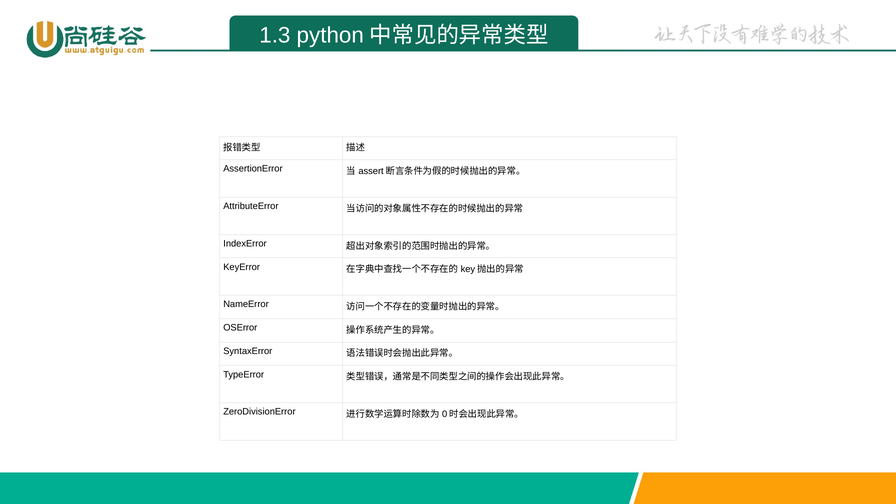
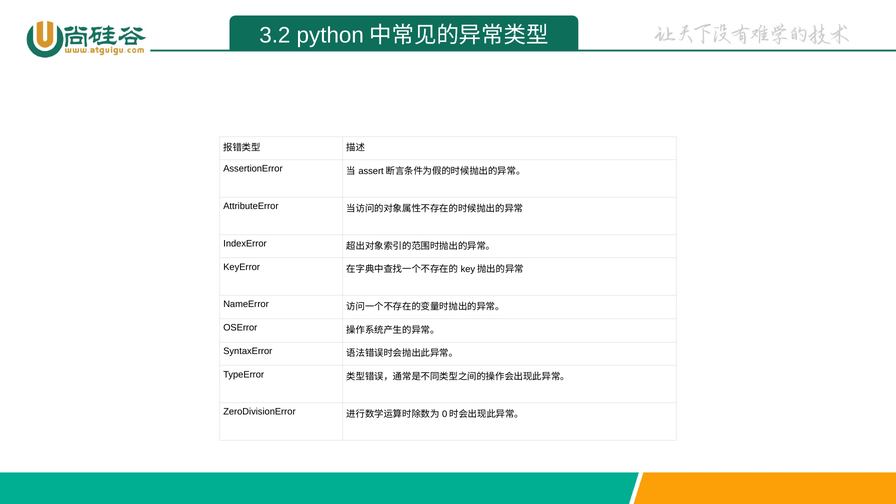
1.3: 1.3 -> 3.2
